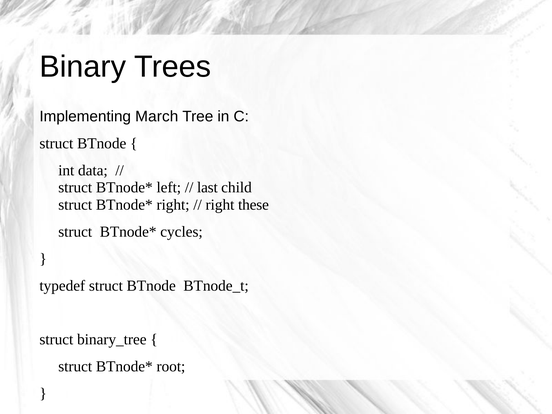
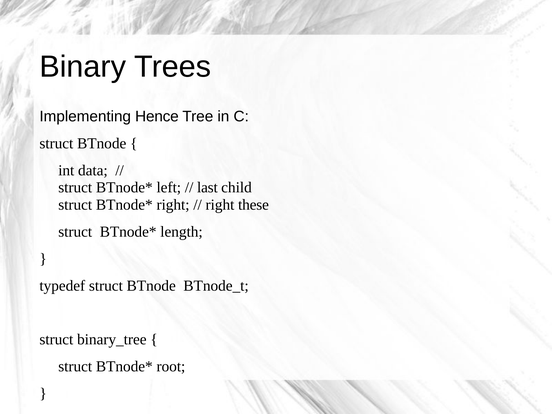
March: March -> Hence
cycles: cycles -> length
